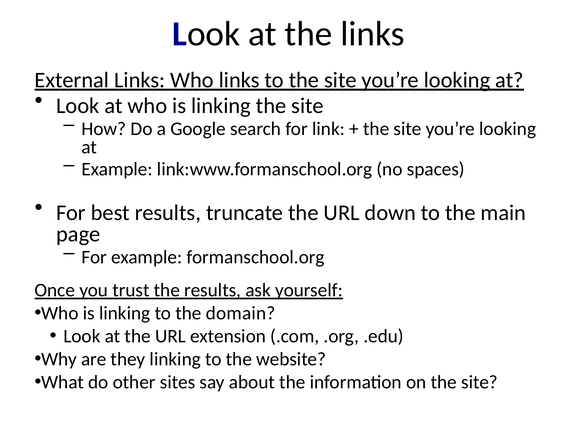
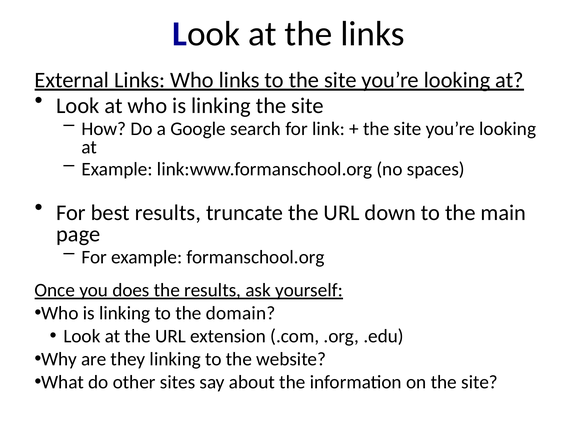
trust: trust -> does
